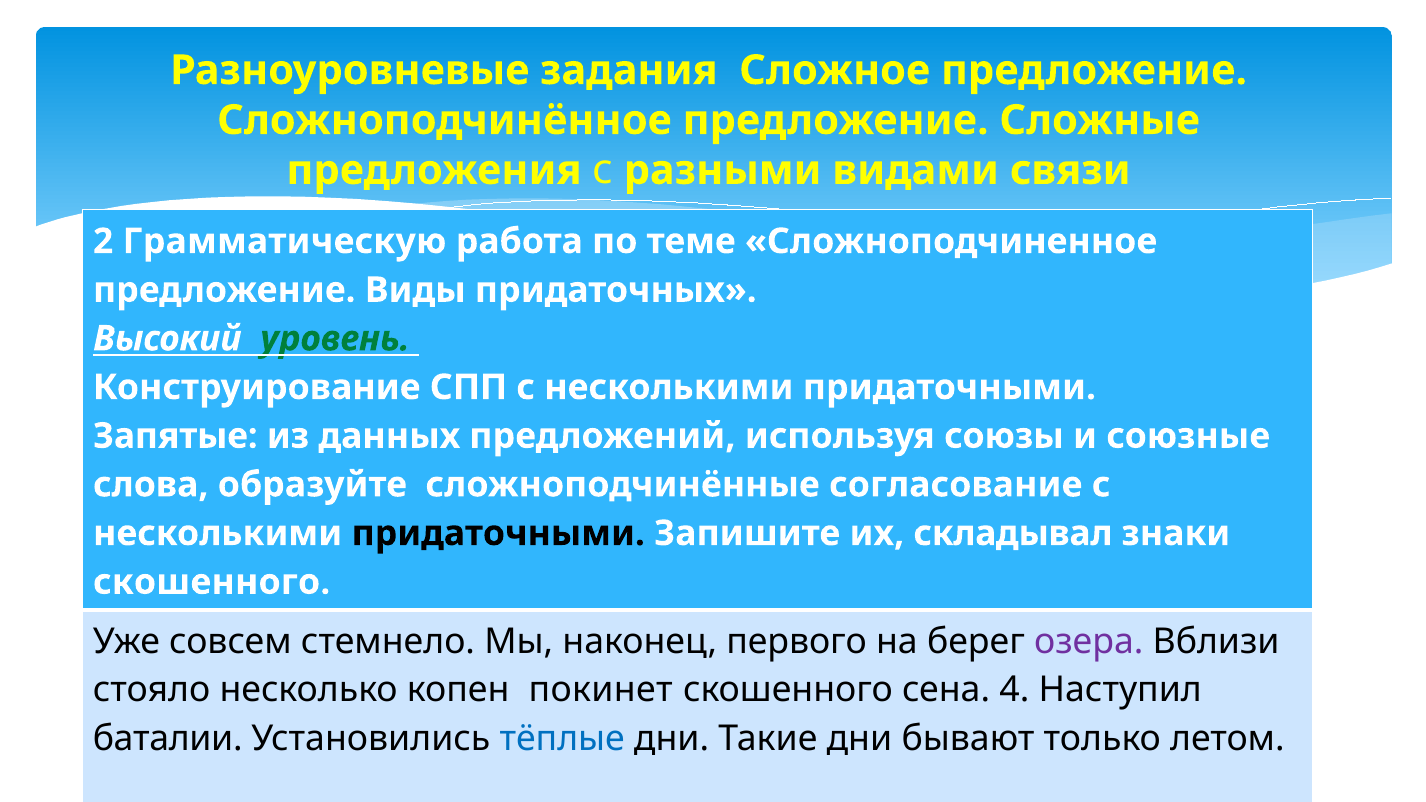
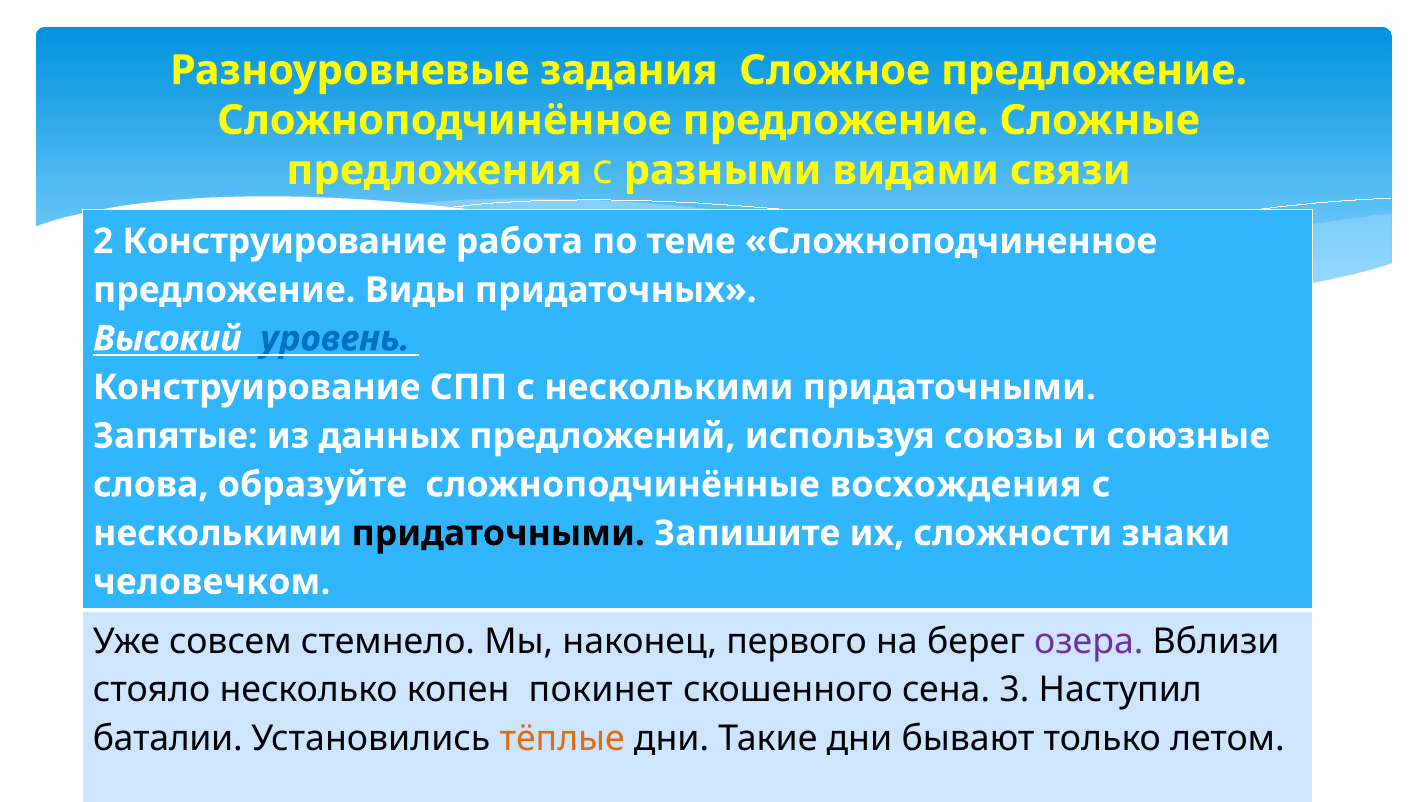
2 Грамматическую: Грамматическую -> Конструирование
уровень colour: green -> blue
согласование: согласование -> восхождения
складывал: складывал -> сложности
скошенного at (212, 582): скошенного -> человечком
4: 4 -> 3
тёплые colour: blue -> orange
